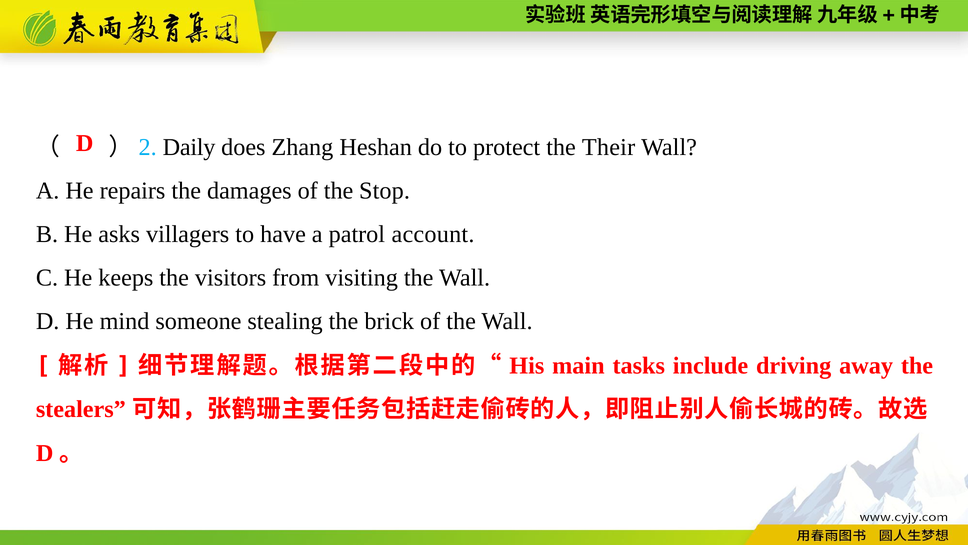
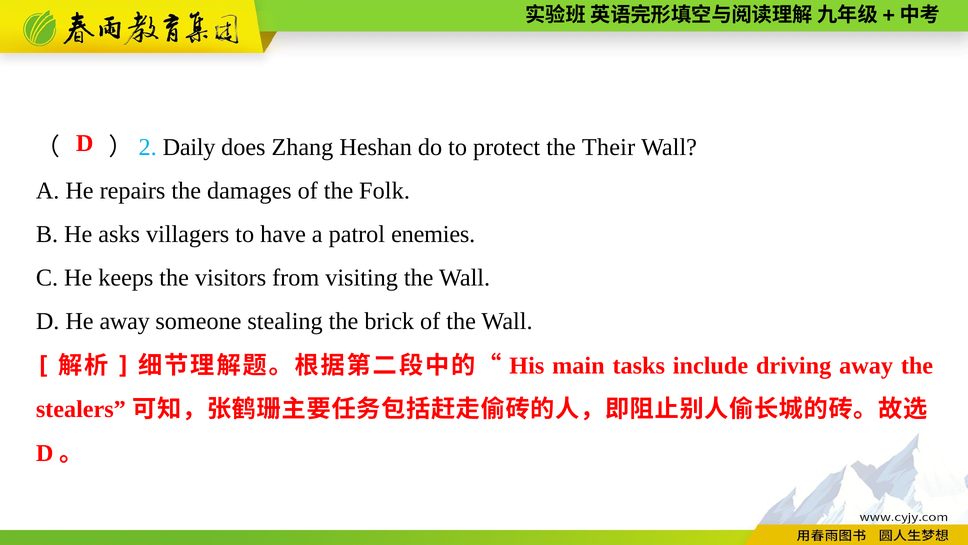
Stop: Stop -> Folk
account: account -> enemies
He mind: mind -> away
